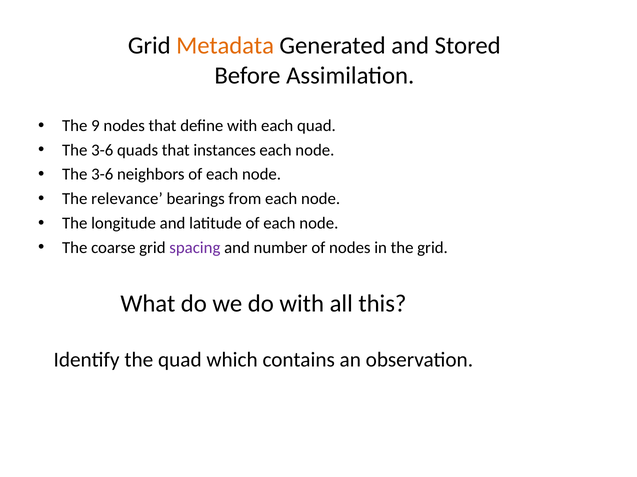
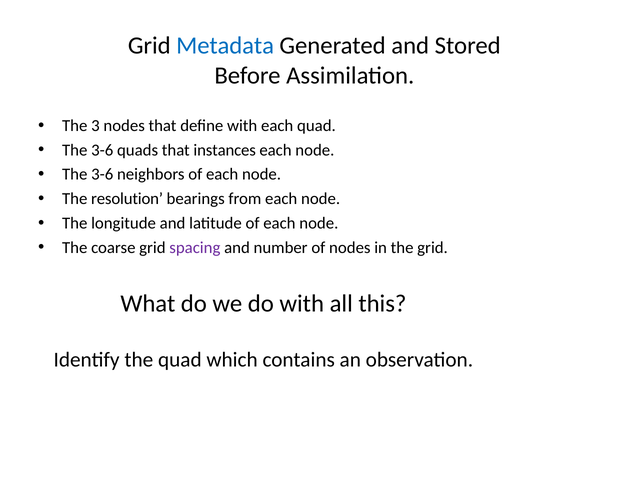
Metadata colour: orange -> blue
9: 9 -> 3
relevance: relevance -> resolution
